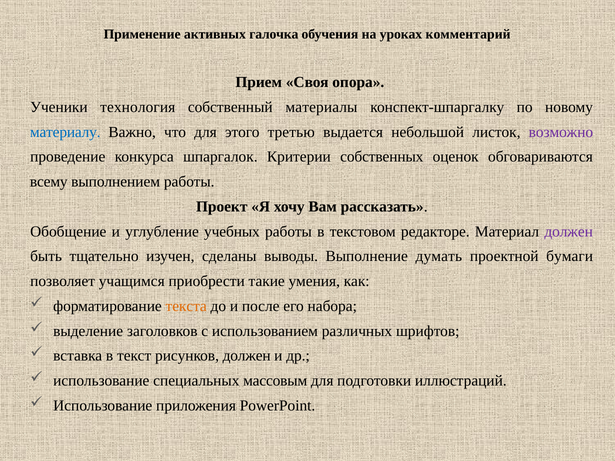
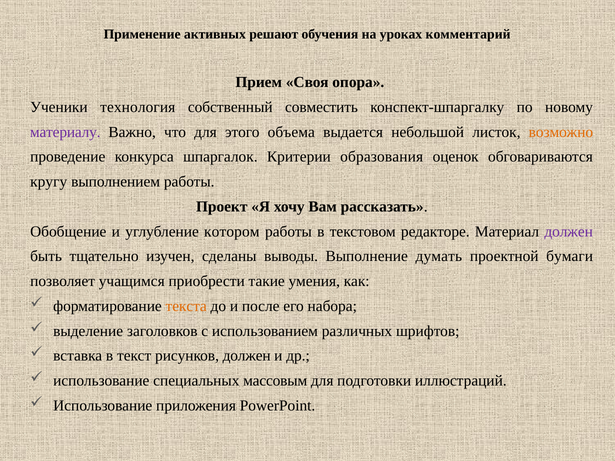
галочка: галочка -> решают
материалы: материалы -> совместить
материалу colour: blue -> purple
третью: третью -> объема
возможно colour: purple -> orange
собственных: собственных -> образования
всему: всему -> кругу
учебных: учебных -> котором
